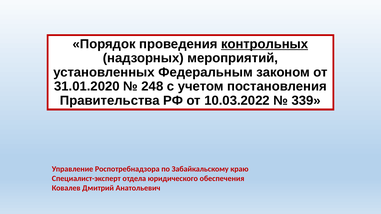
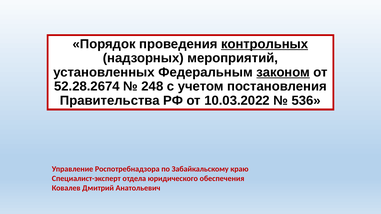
законом underline: none -> present
31.01.2020: 31.01.2020 -> 52.28.2674
339: 339 -> 536
